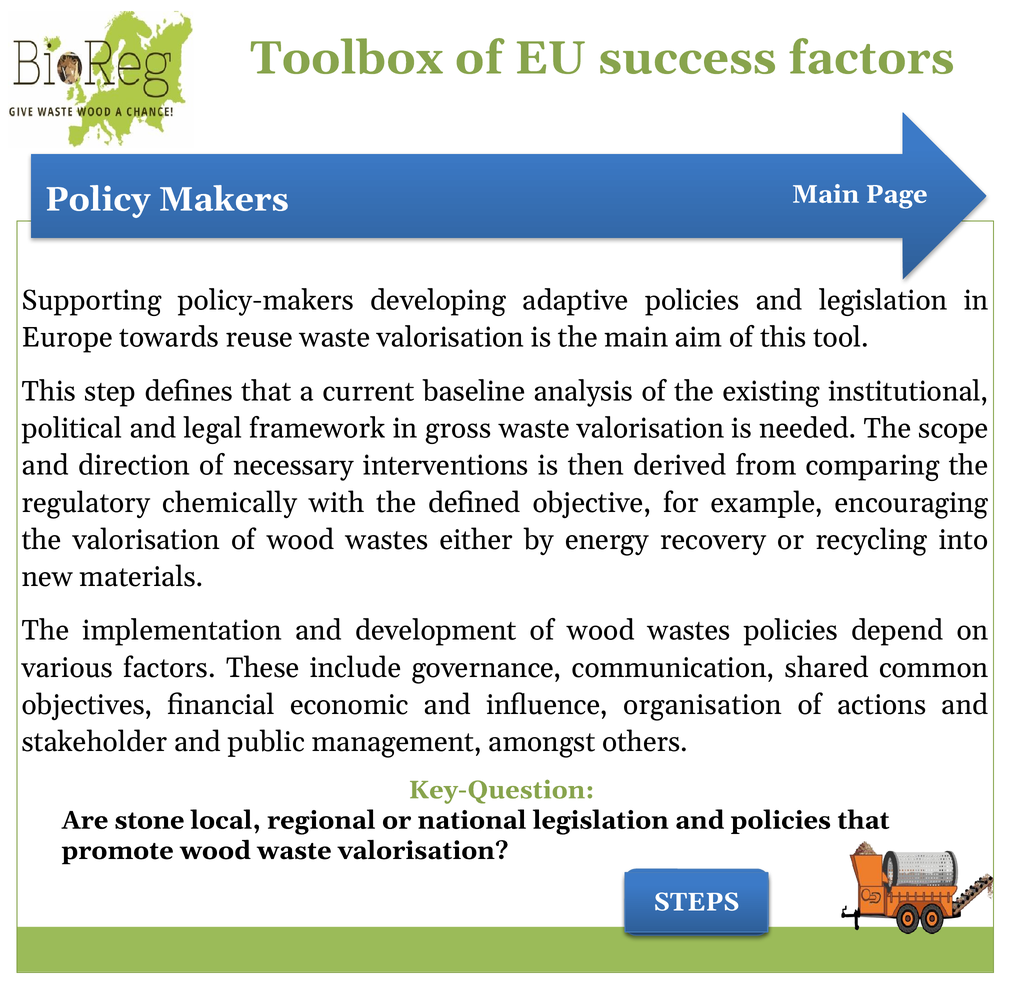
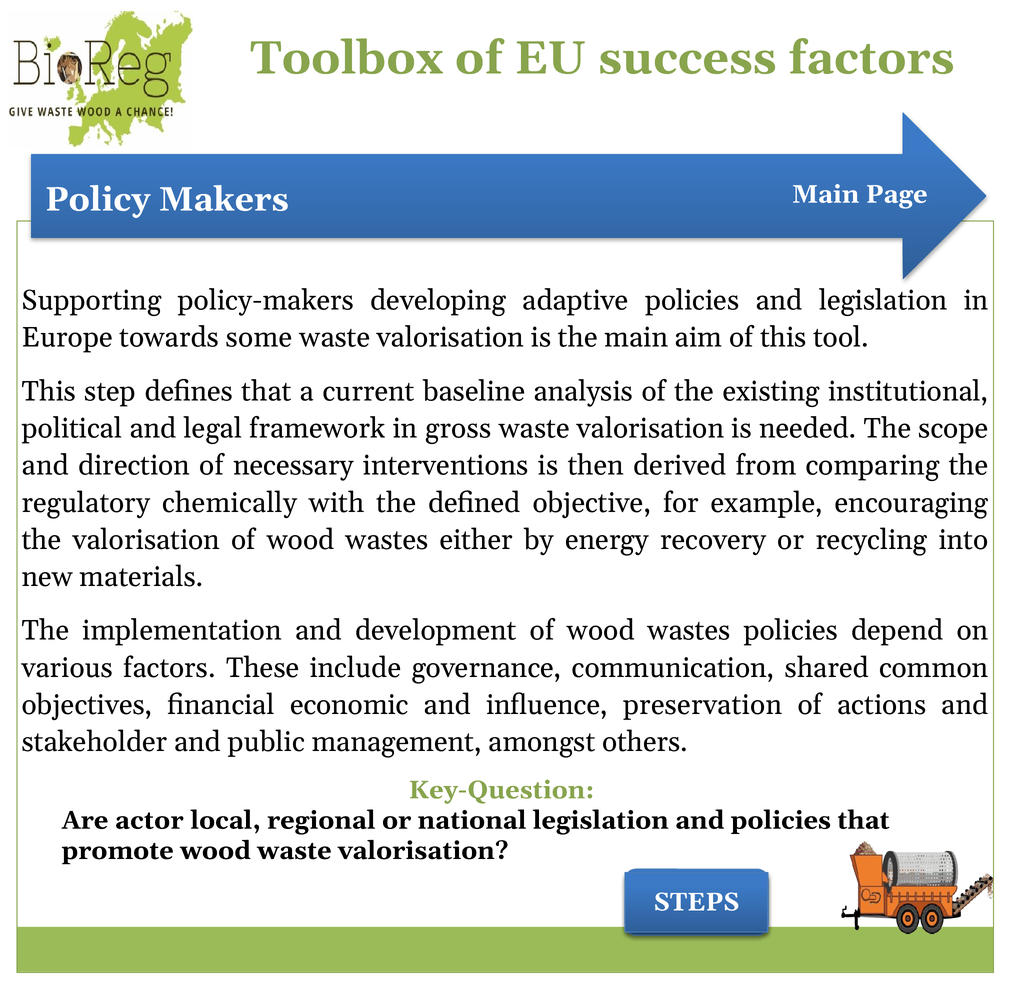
reuse: reuse -> some
organisation: organisation -> preservation
stone: stone -> actor
